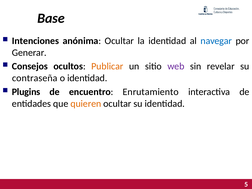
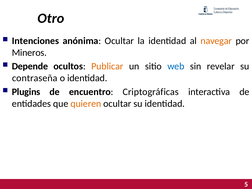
Base: Base -> Otro
navegar colour: blue -> orange
Generar: Generar -> Mineros
Consejos: Consejos -> Depende
web colour: purple -> blue
Enrutamiento: Enrutamiento -> Criptográficas
